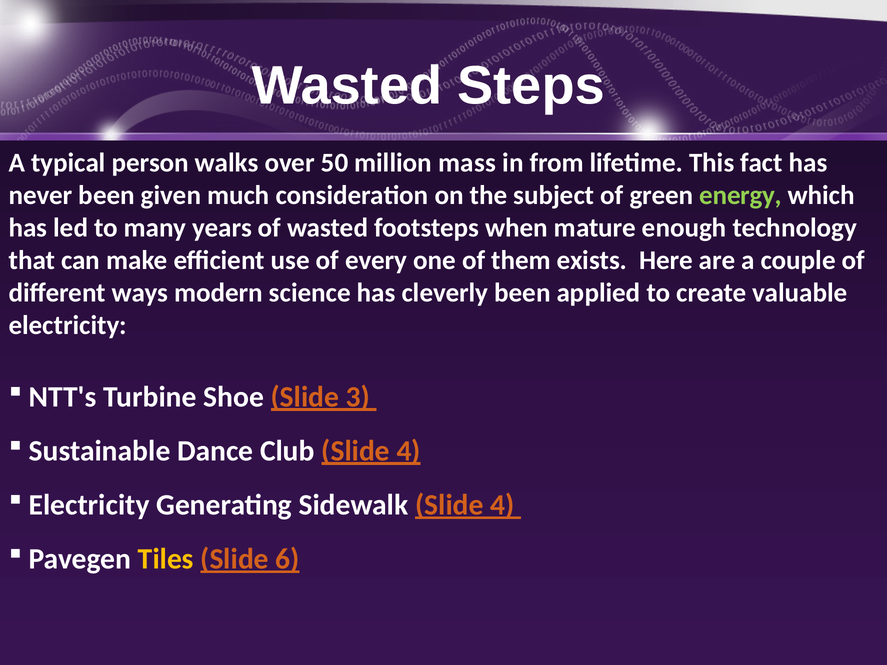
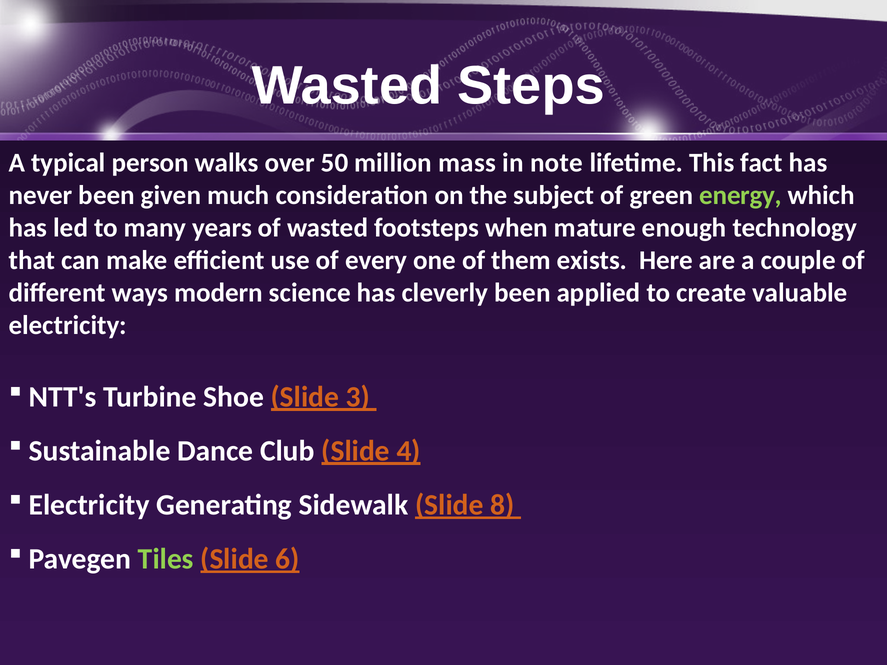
from: from -> note
Sidewalk Slide 4: 4 -> 8
Tiles colour: yellow -> light green
